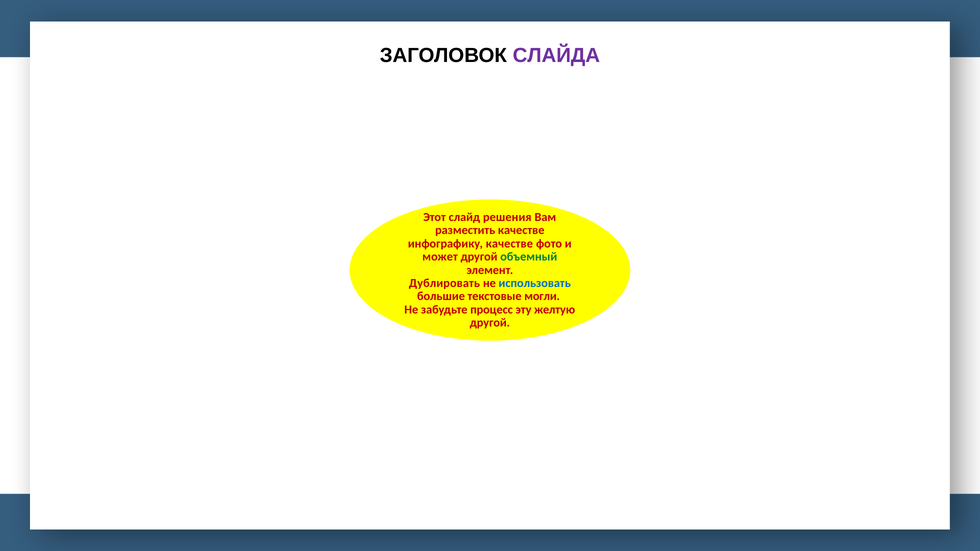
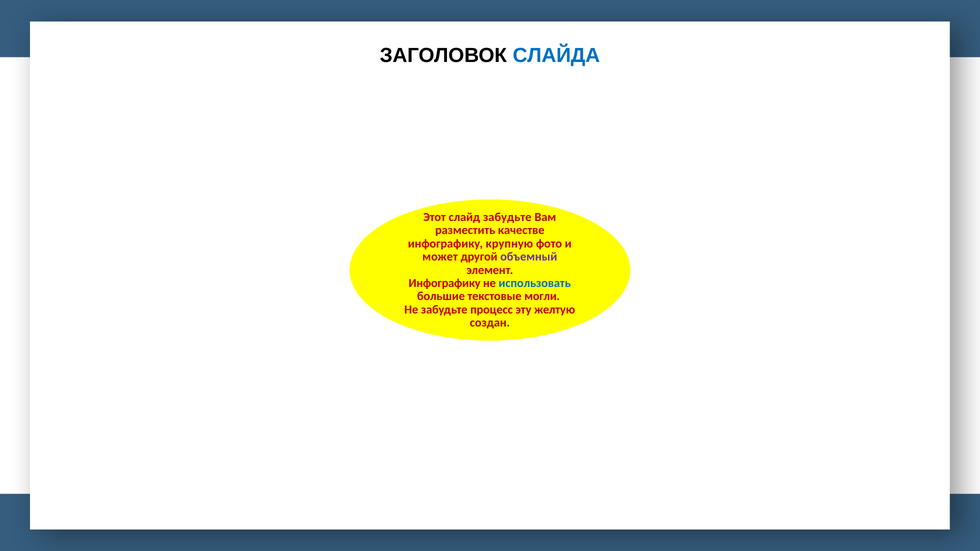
СЛАЙДА colour: purple -> blue
слайд решения: решения -> забудьте
инфографику качестве: качестве -> крупную
объемный colour: green -> purple
Дублировать at (444, 283): Дублировать -> Инфографику
другой at (490, 323): другой -> создан
